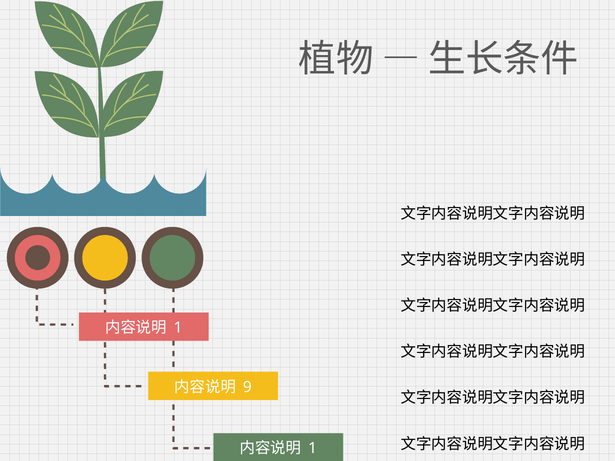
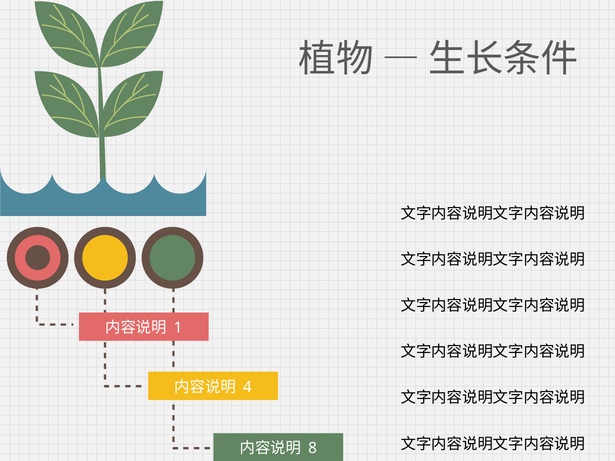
9: 9 -> 4
1 at (313, 449): 1 -> 8
